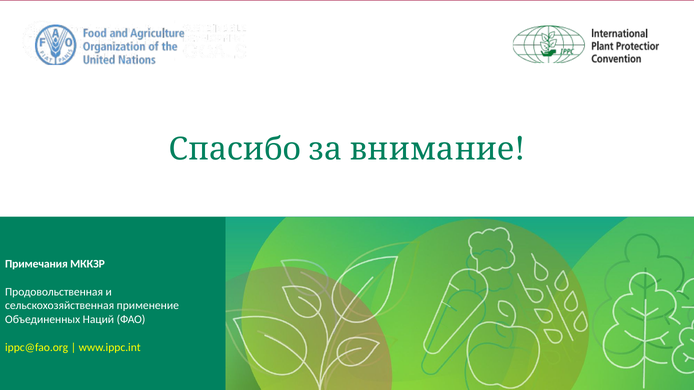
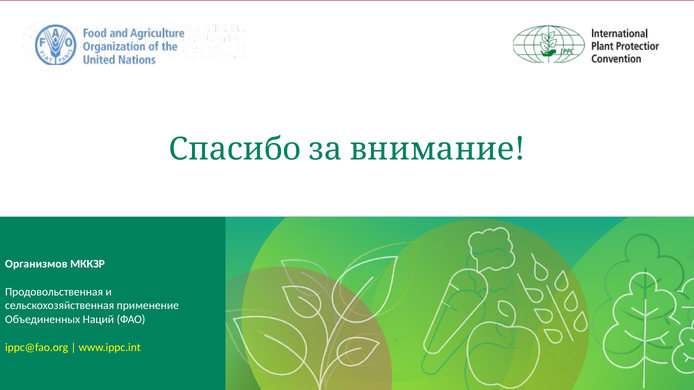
Примечания: Примечания -> Организмов
